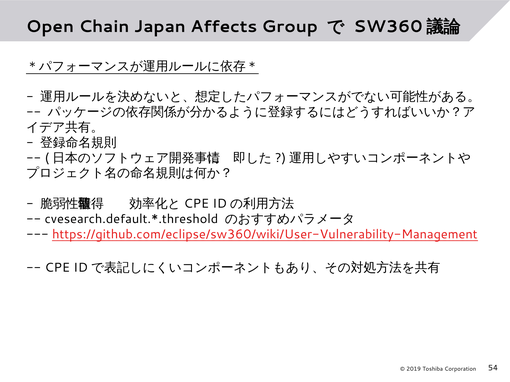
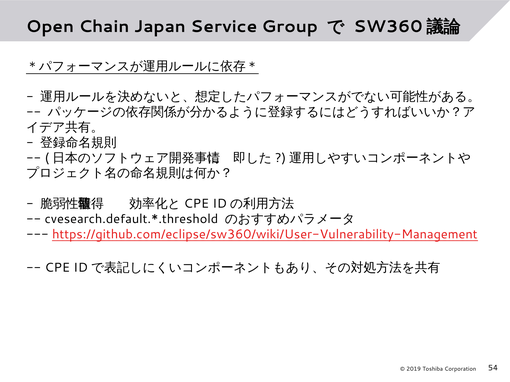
Affects: Affects -> Service
